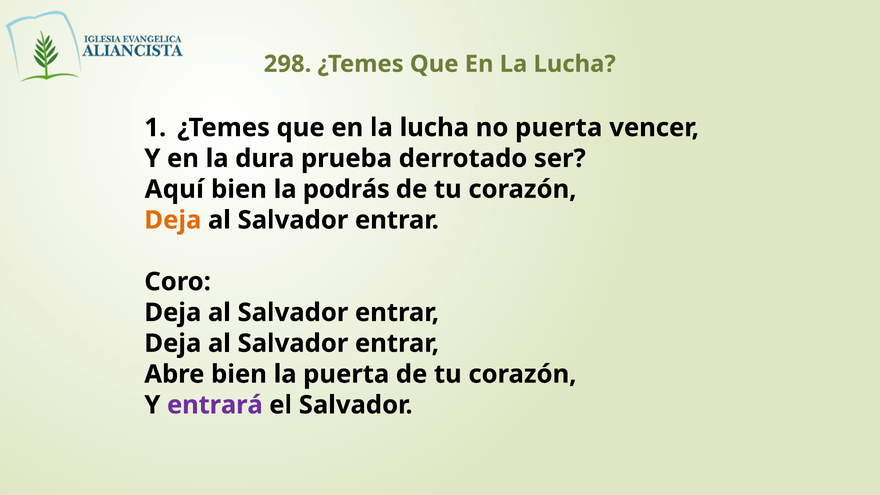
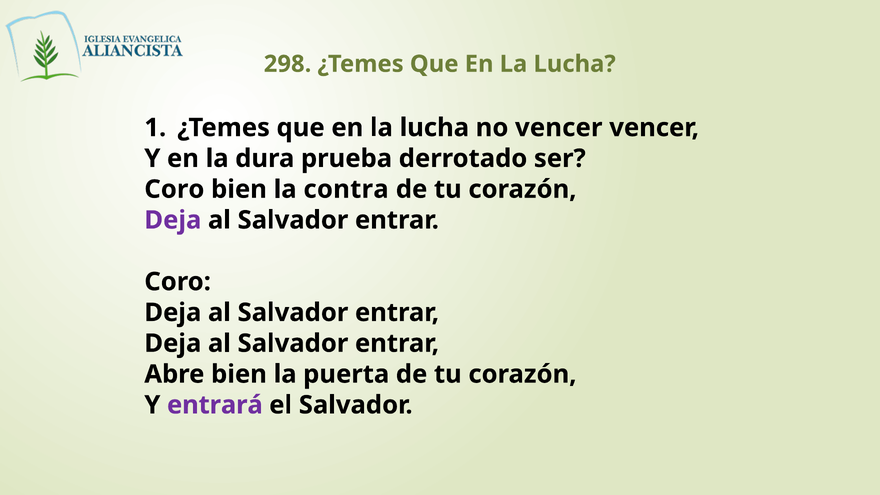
no puerta: puerta -> vencer
Aquí at (174, 189): Aquí -> Coro
podrás: podrás -> contra
Deja at (173, 220) colour: orange -> purple
